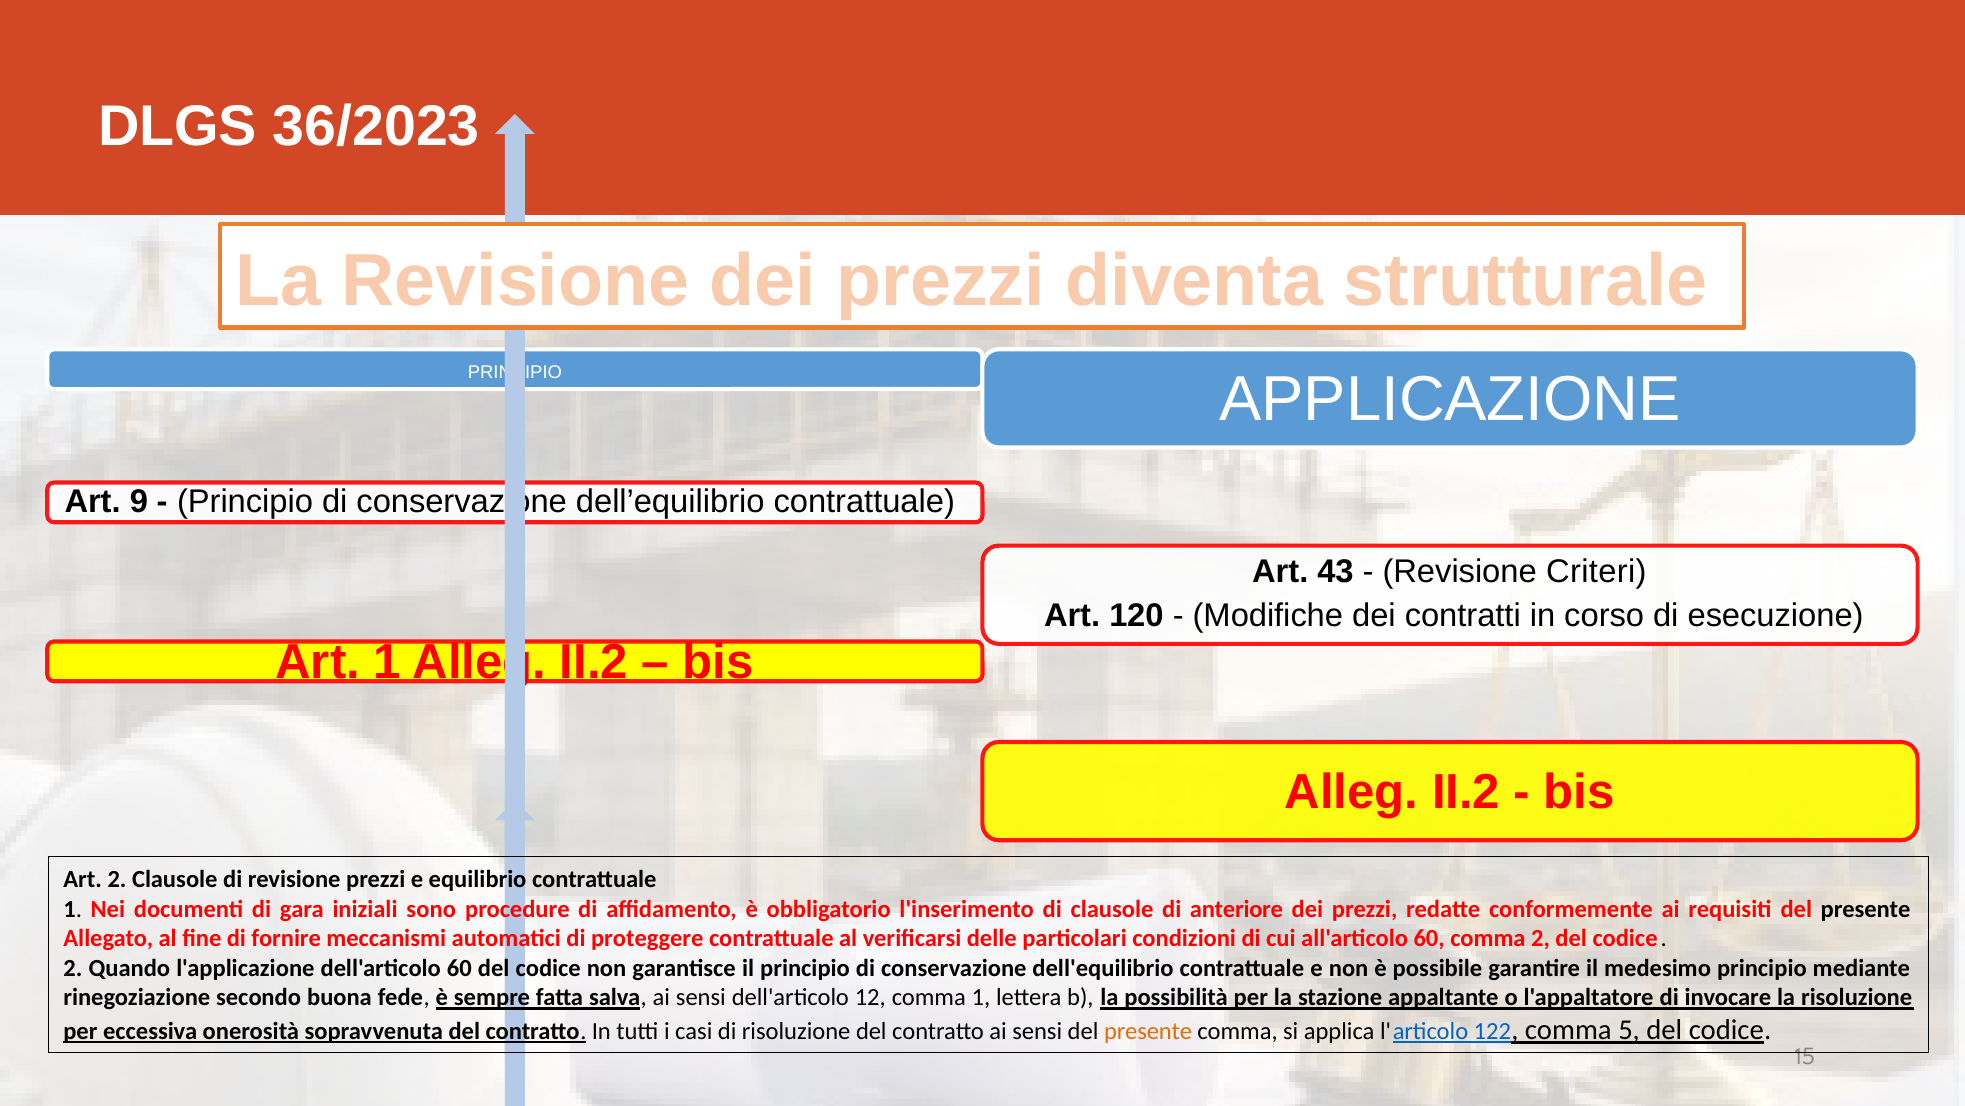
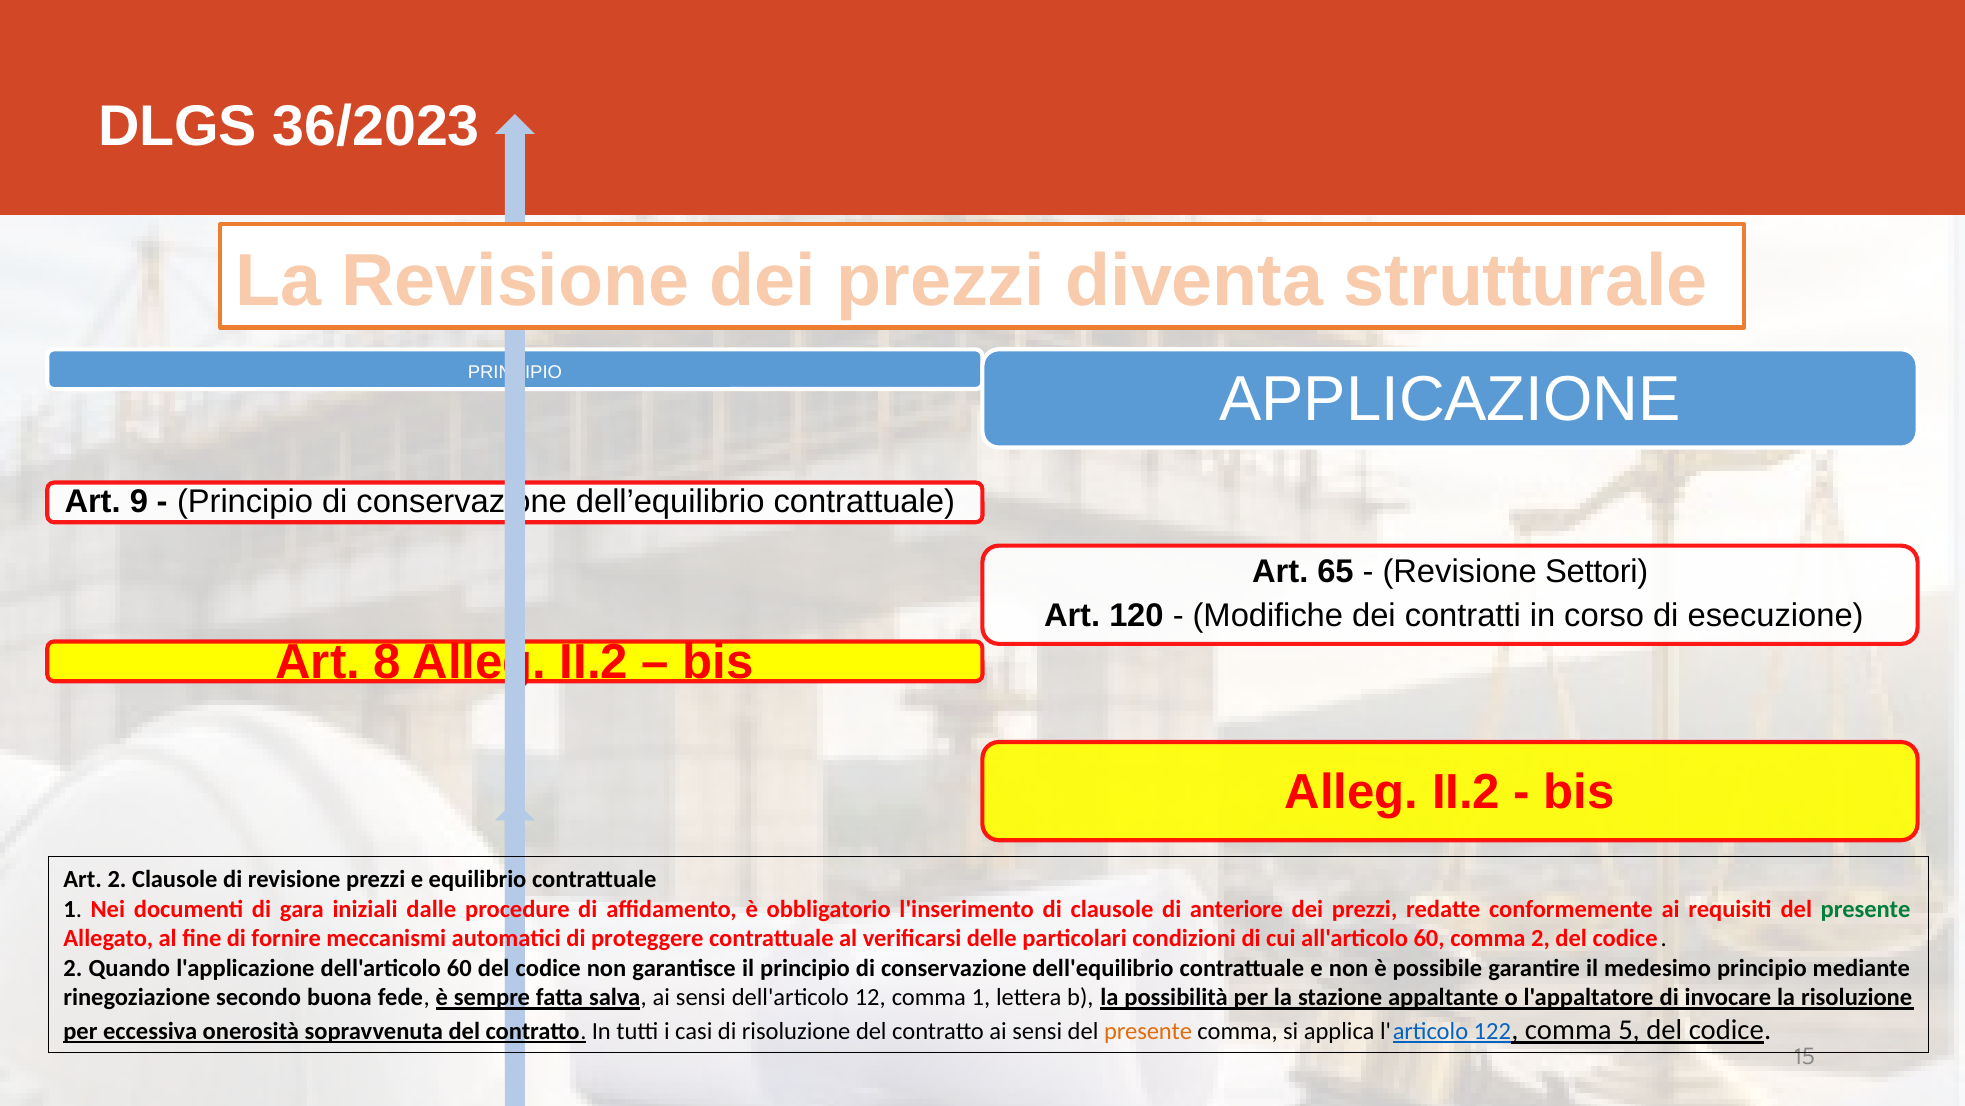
43: 43 -> 65
Criteri: Criteri -> Settori
Art 1: 1 -> 8
sono: sono -> dalle
presente at (1866, 909) colour: black -> green
